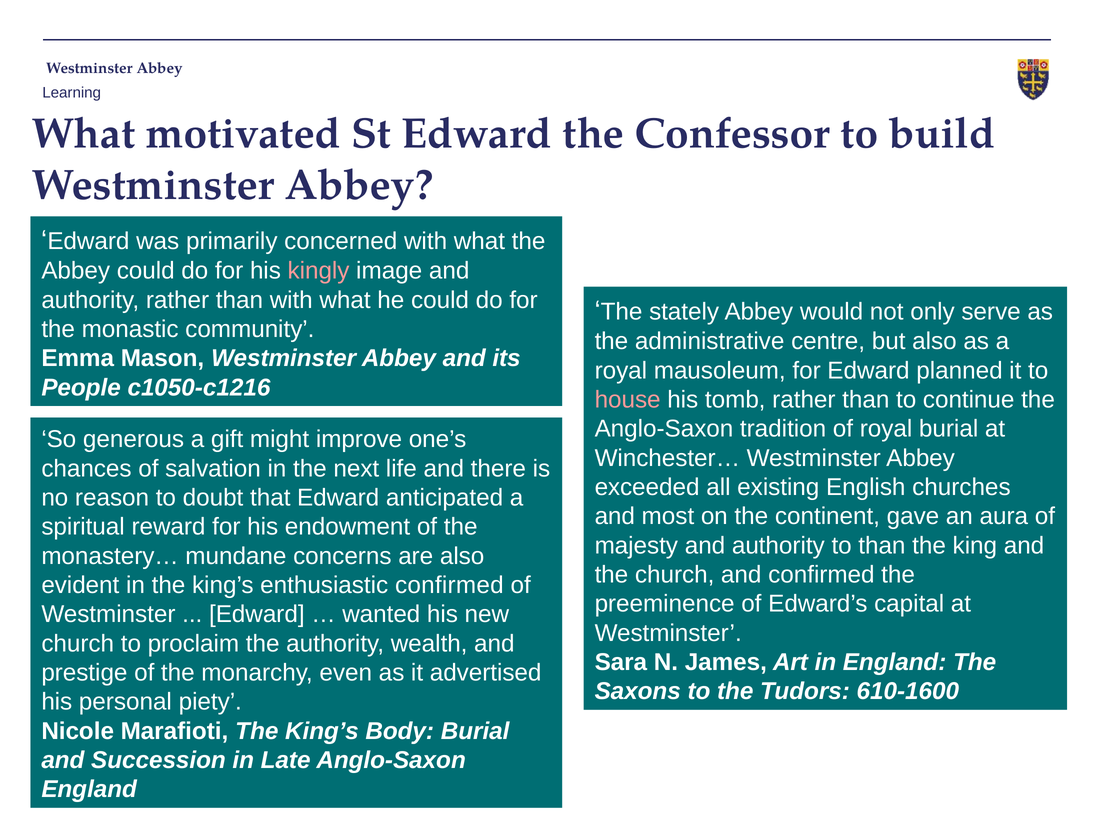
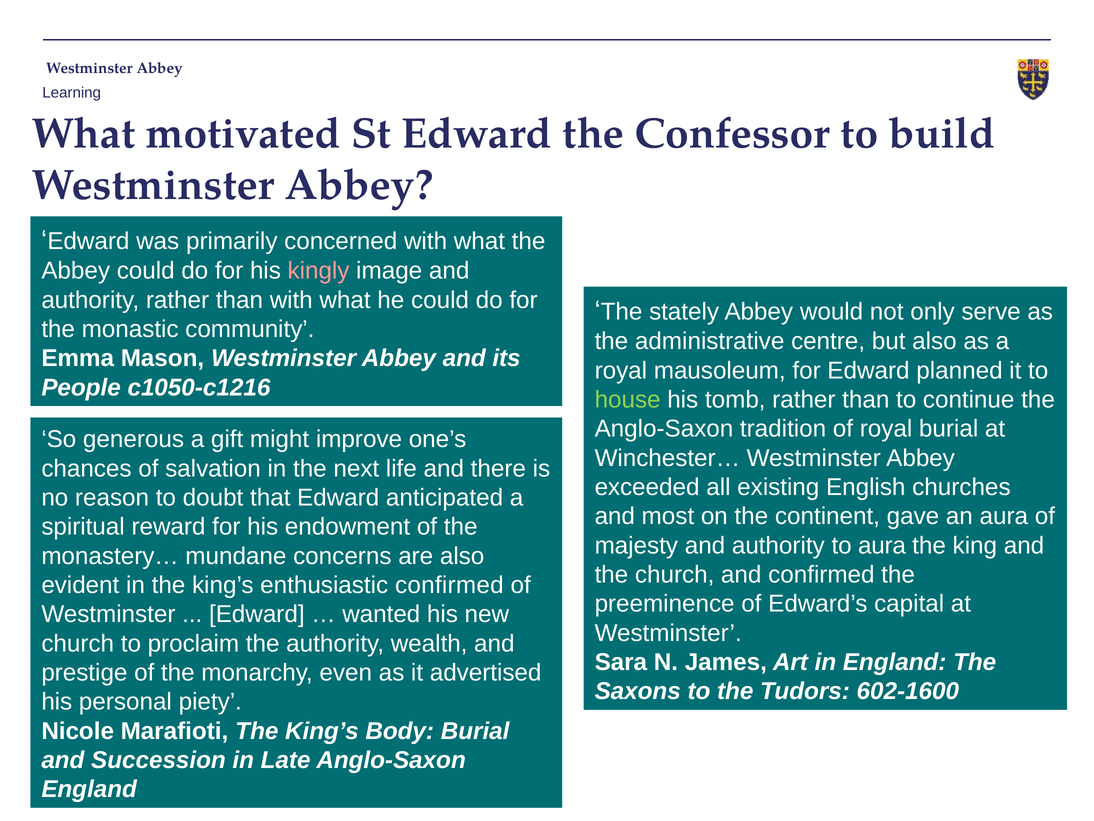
house colour: pink -> light green
to than: than -> aura
610-1600: 610-1600 -> 602-1600
